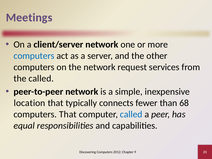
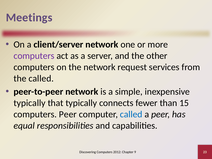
computers at (34, 56) colour: blue -> purple
location at (30, 103): location -> typically
68: 68 -> 15
computers That: That -> Peer
